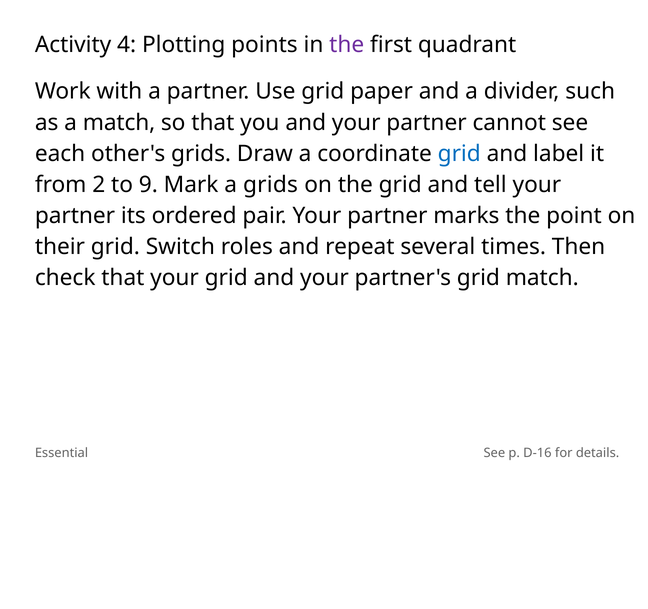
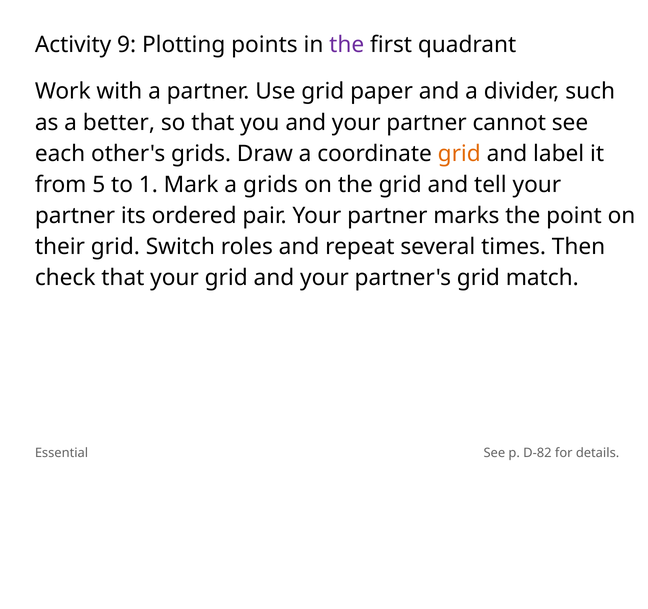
4: 4 -> 9
a match: match -> better
grid at (459, 154) colour: blue -> orange
2: 2 -> 5
9: 9 -> 1
D-16: D-16 -> D-82
